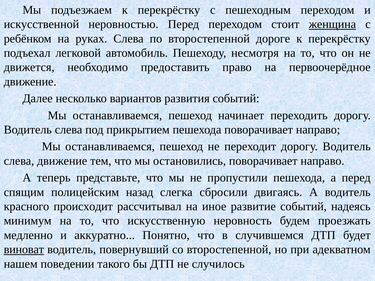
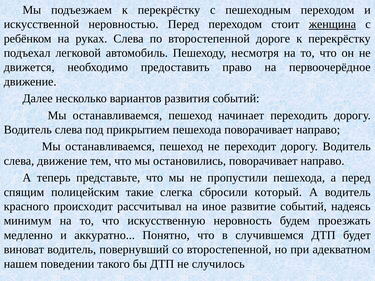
назад: назад -> такие
двигаясь: двигаясь -> который
виноват underline: present -> none
